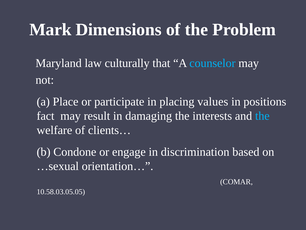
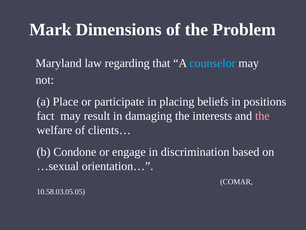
culturally: culturally -> regarding
values: values -> beliefs
the at (262, 116) colour: light blue -> pink
